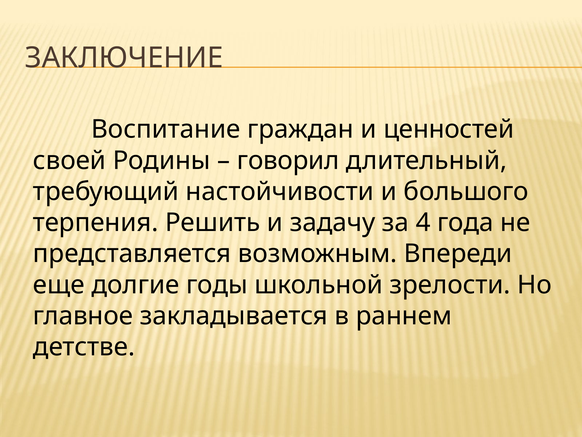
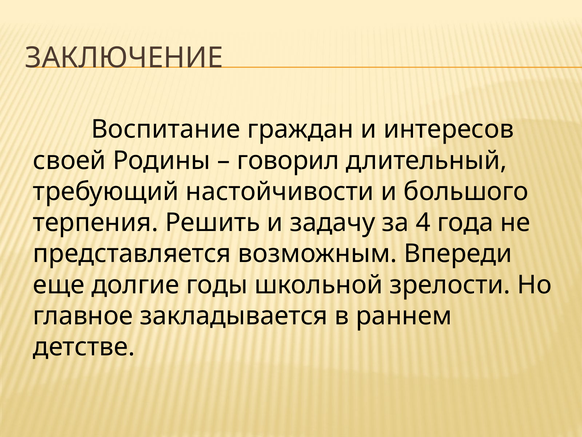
ценностей: ценностей -> интересов
